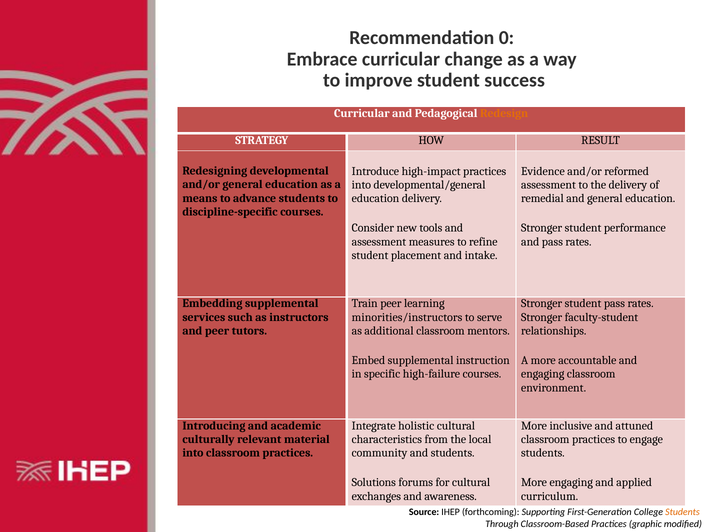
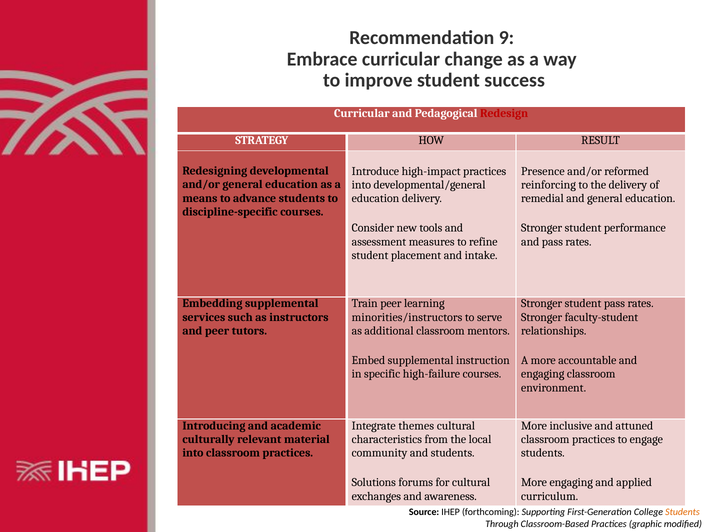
0: 0 -> 9
Redesign colour: orange -> red
Evidence: Evidence -> Presence
assessment at (548, 185): assessment -> reinforcing
holistic: holistic -> themes
